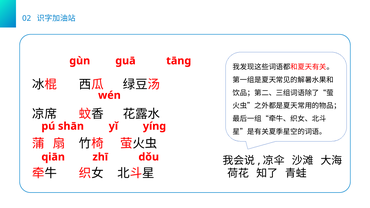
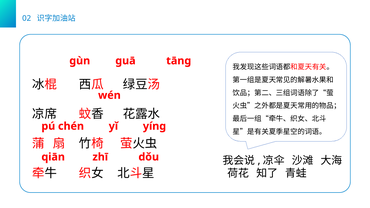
shān: shān -> chén
